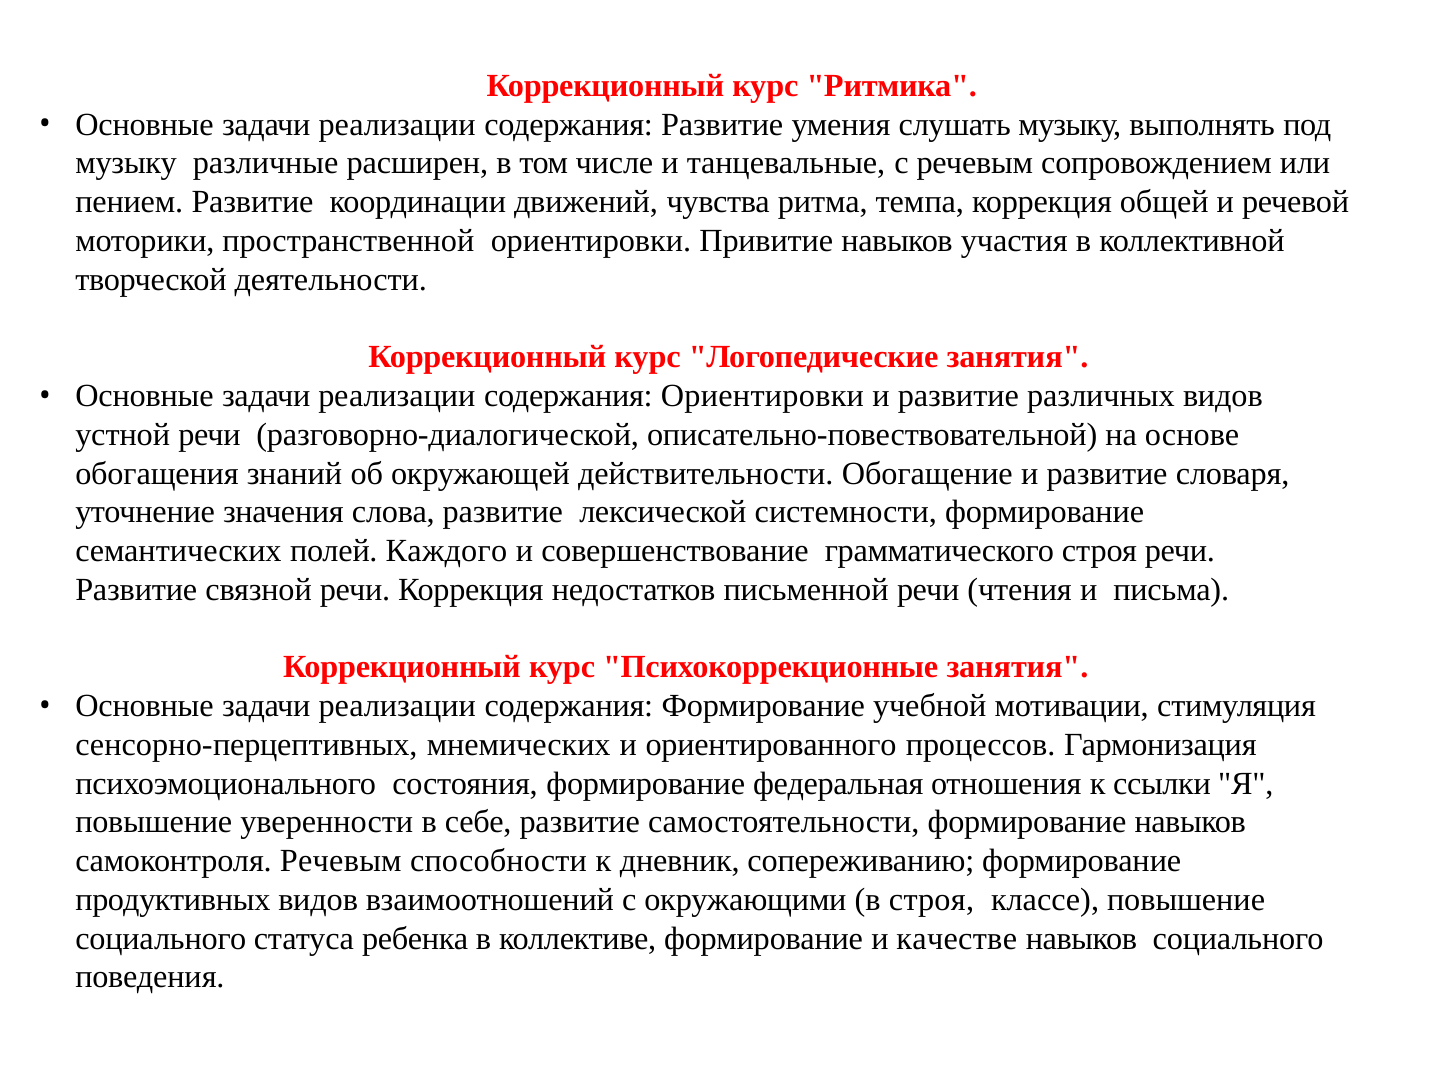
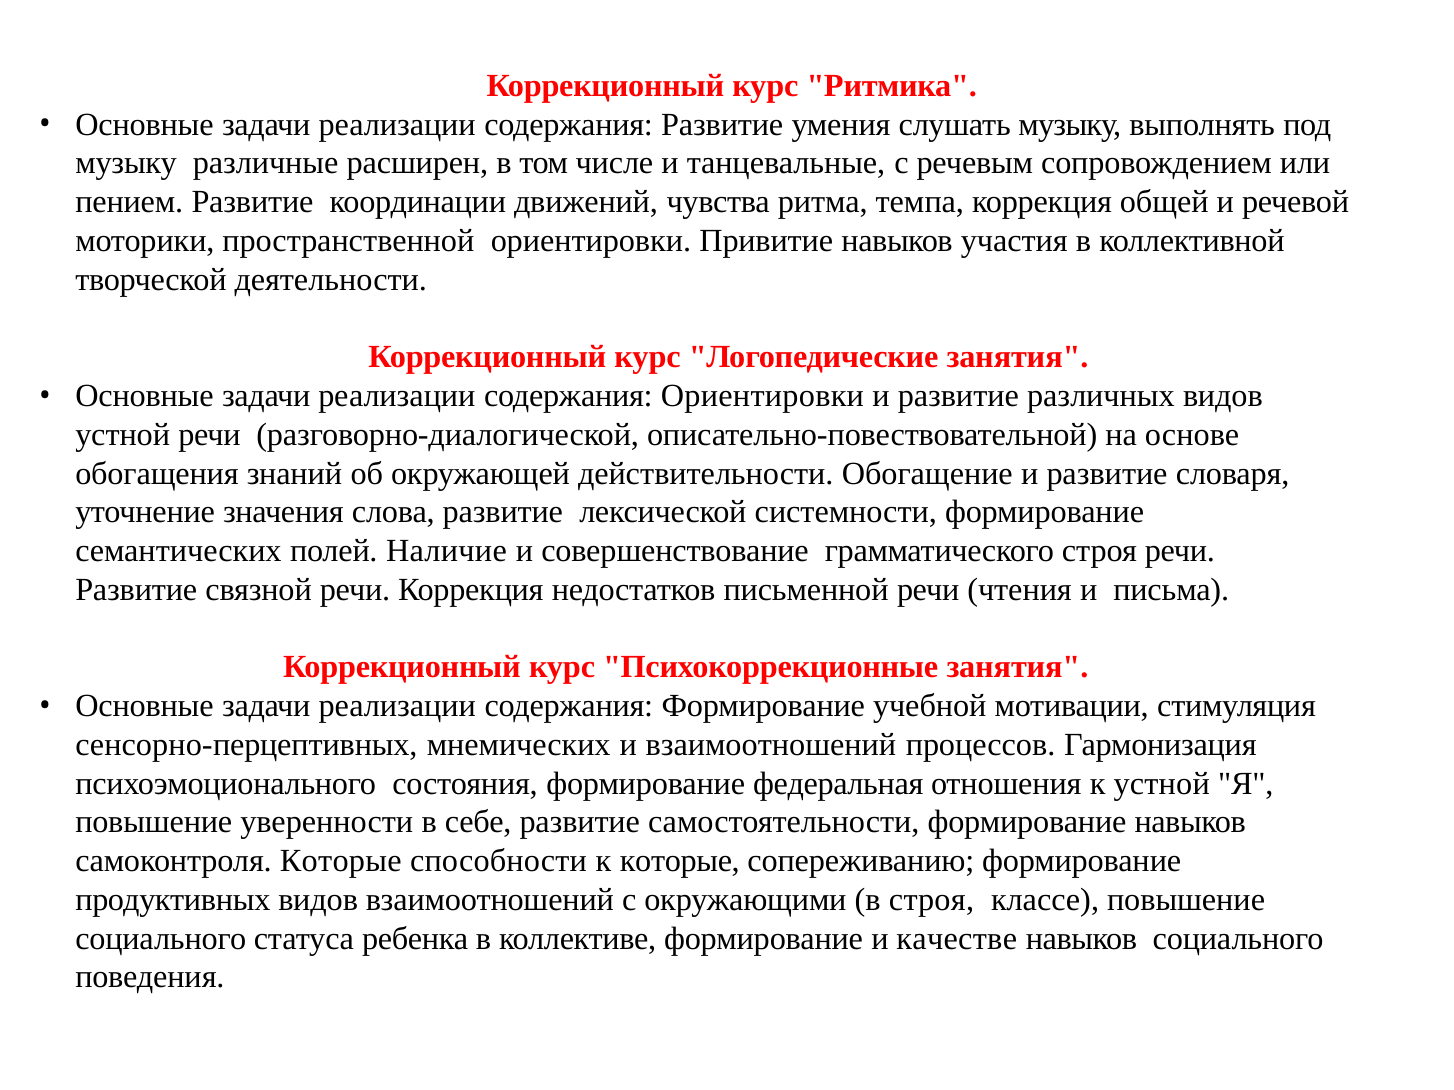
Каждого: Каждого -> Наличие
и ориентированного: ориентированного -> взаимоотношений
к ссылки: ссылки -> устной
самоконтроля Речевым: Речевым -> Которые
к дневник: дневник -> которые
